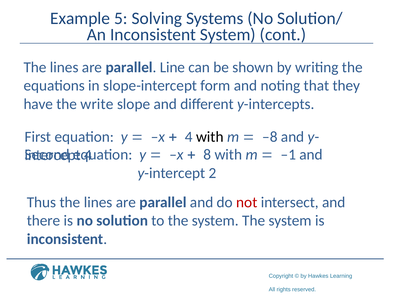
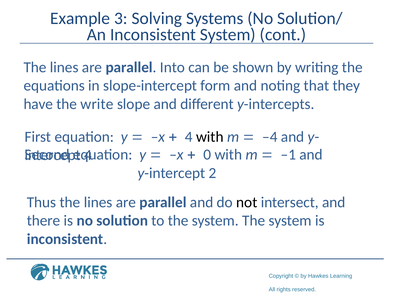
5: 5 -> 3
Line: Line -> Into
–8: –8 -> –4
8: 8 -> 0
not colour: red -> black
